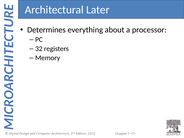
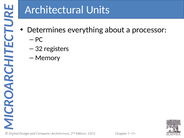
Later: Later -> Units
